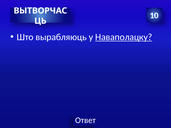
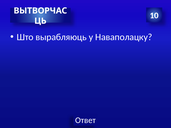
Наваполацку underline: present -> none
